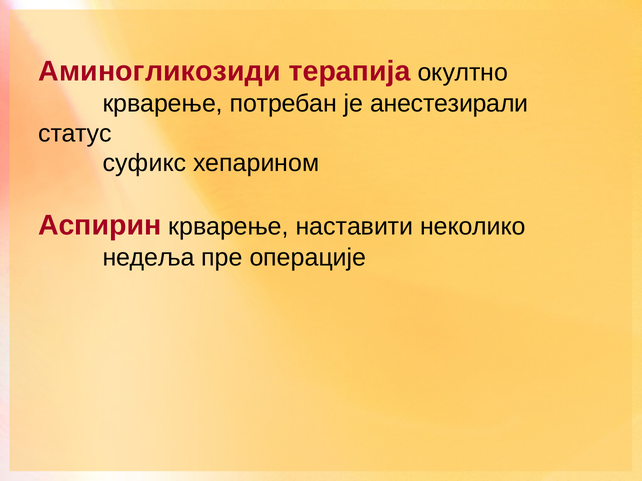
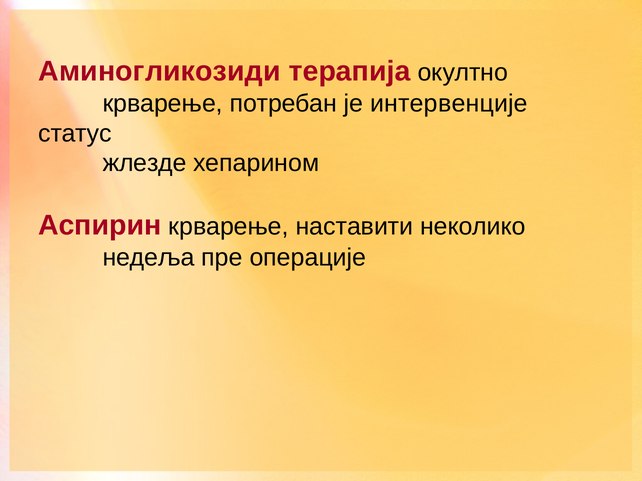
анестезирали: анестезирали -> интервенције
суфикс: суфикс -> жлезде
